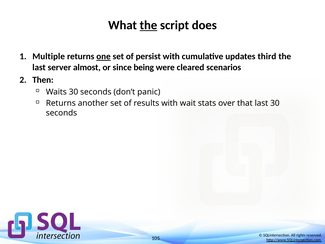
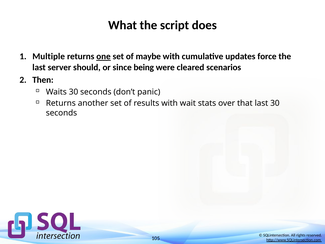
the at (148, 25) underline: present -> none
persist: persist -> maybe
third: third -> force
almost: almost -> should
